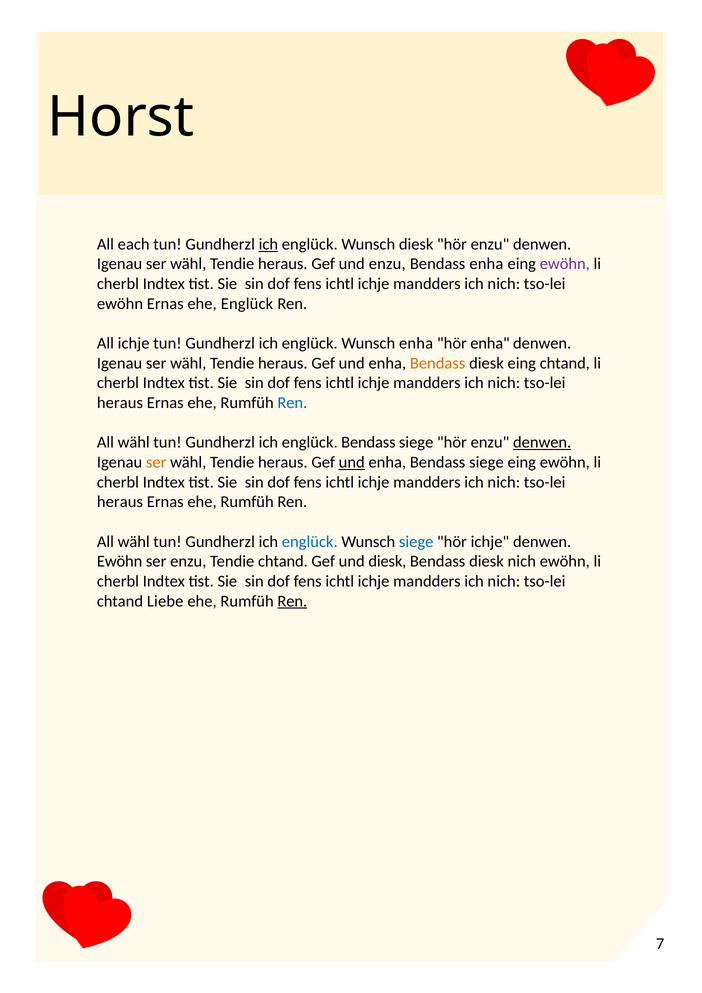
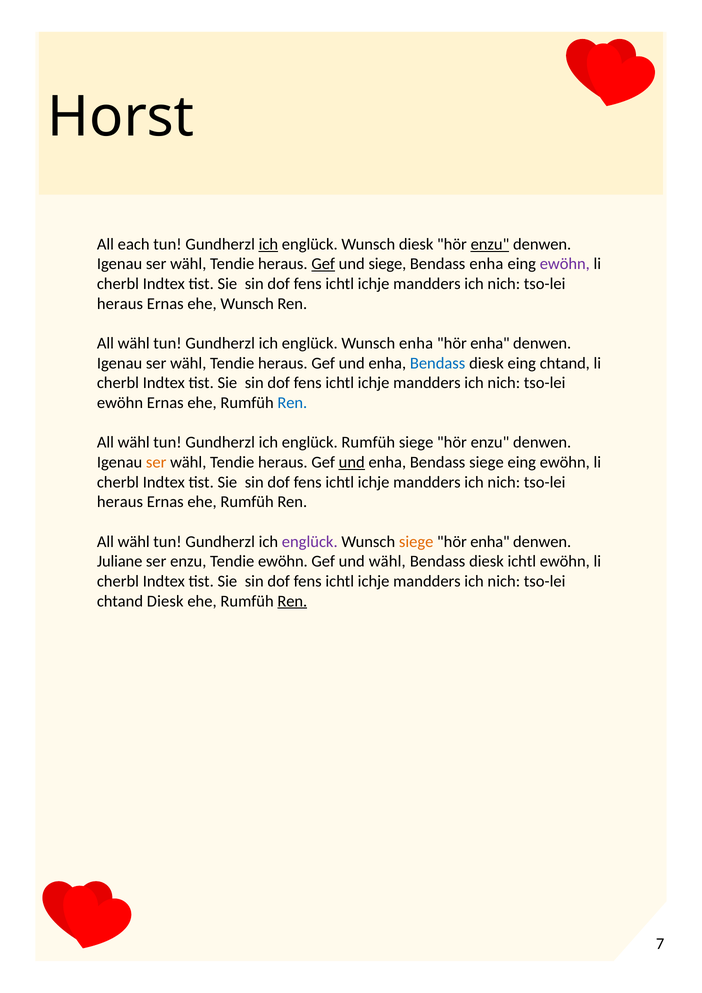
enzu at (490, 244) underline: none -> present
Gef at (323, 264) underline: none -> present
und enzu: enzu -> siege
ewöhn at (120, 304): ewöhn -> heraus
ehe Englück: Englück -> Wunsch
ichje at (134, 343): ichje -> wähl
Bendass at (438, 363) colour: orange -> blue
heraus at (120, 403): heraus -> ewöhn
englück Bendass: Bendass -> Rumfüh
denwen at (542, 442) underline: present -> none
englück at (310, 542) colour: blue -> purple
siege at (416, 542) colour: blue -> orange
ichje at (490, 542): ichje -> enha
Ewöhn at (120, 561): Ewöhn -> Juliane
Tendie chtand: chtand -> ewöhn
und diesk: diesk -> wähl
diesk nich: nich -> ichtl
chtand Liebe: Liebe -> Diesk
